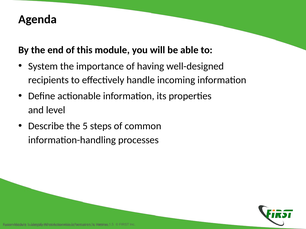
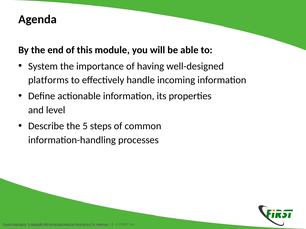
recipients: recipients -> platforms
